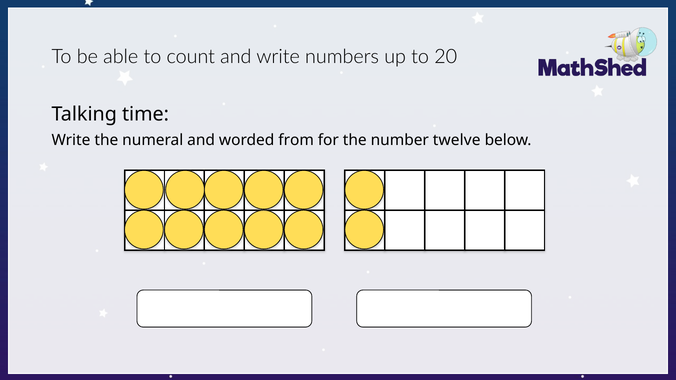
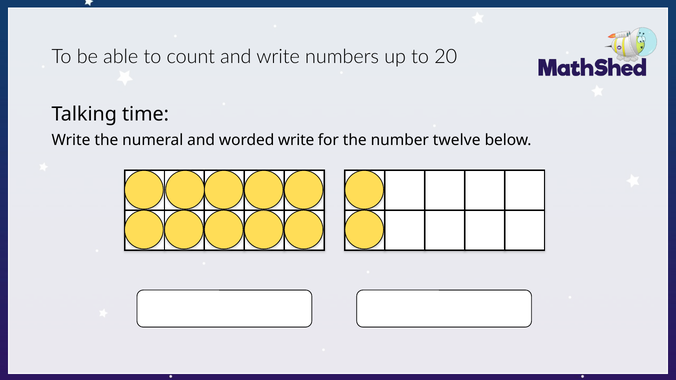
worded from: from -> write
